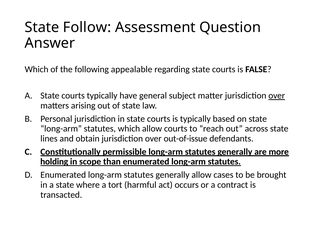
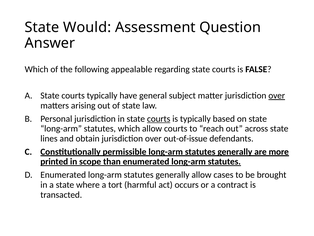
Follow: Follow -> Would
courts at (159, 119) underline: none -> present
holding: holding -> printed
